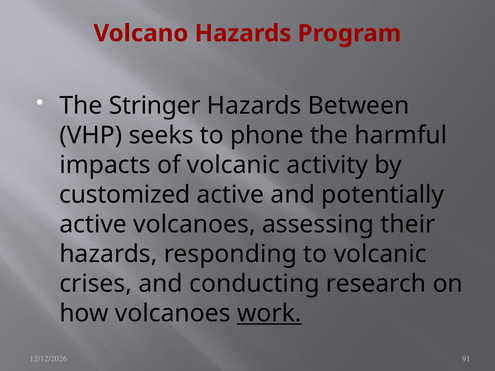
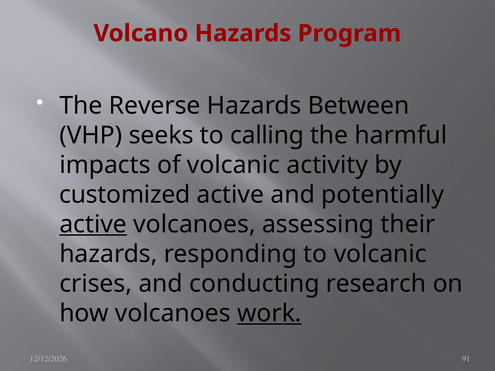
Stringer: Stringer -> Reverse
phone: phone -> calling
active at (93, 224) underline: none -> present
